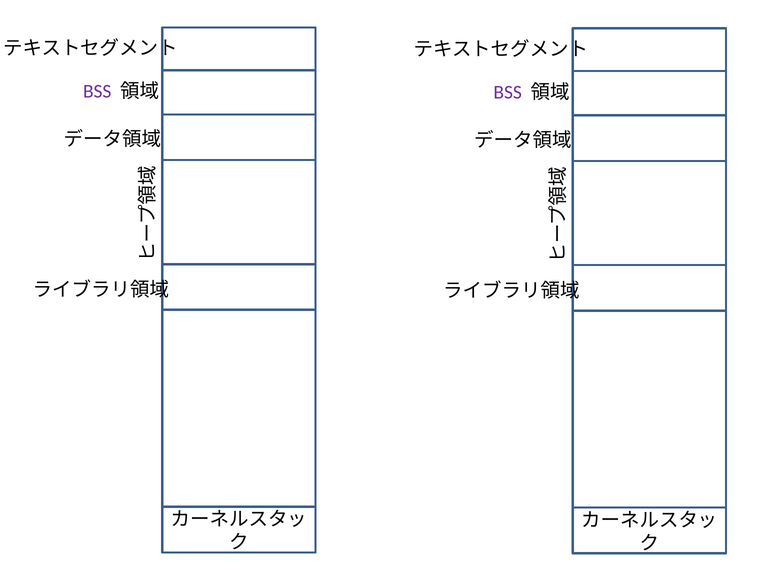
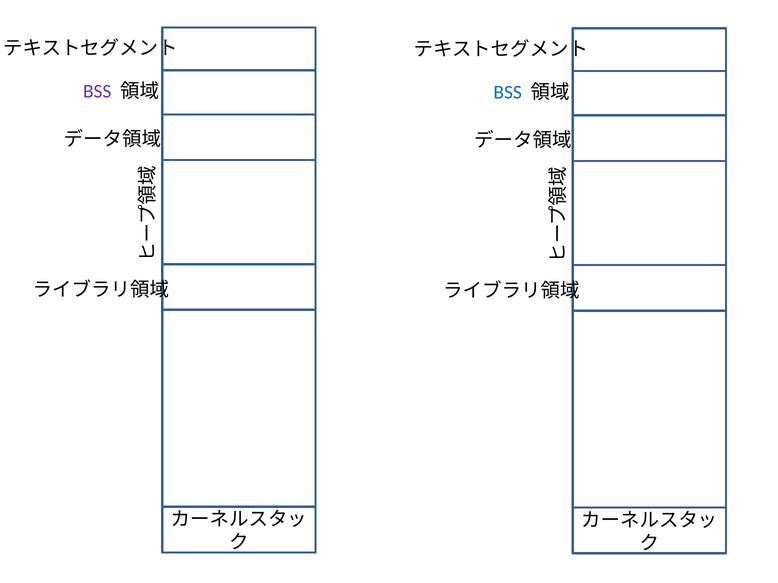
BSS at (508, 92) colour: purple -> blue
